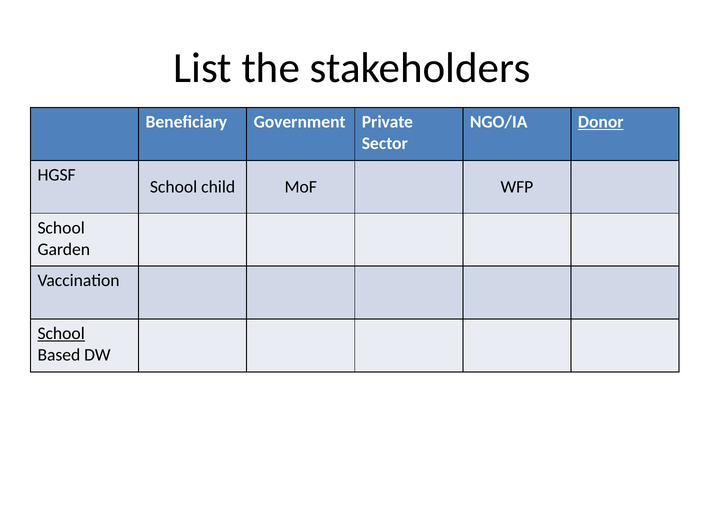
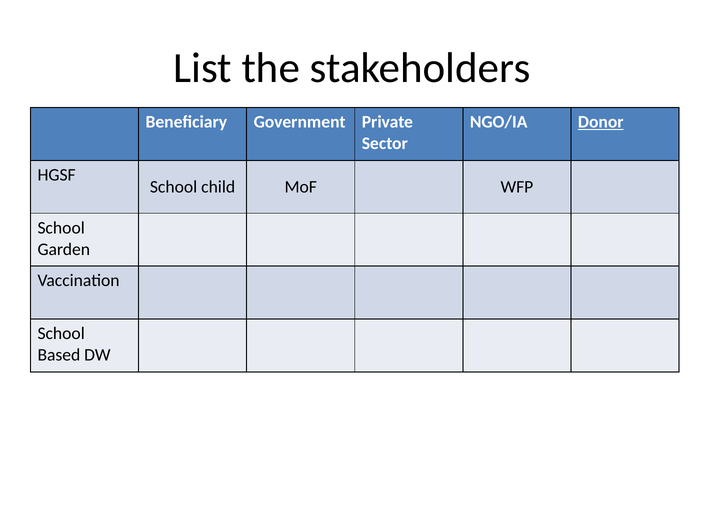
School at (61, 333) underline: present -> none
